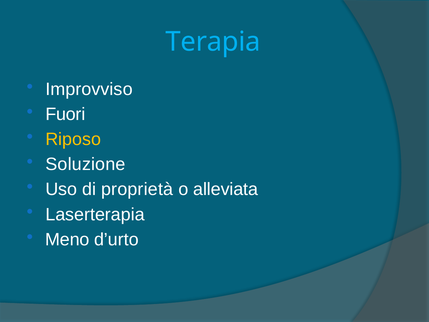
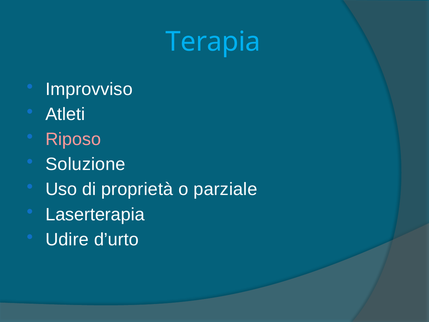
Fuori: Fuori -> Atleti
Riposo colour: yellow -> pink
alleviata: alleviata -> parziale
Meno: Meno -> Udire
